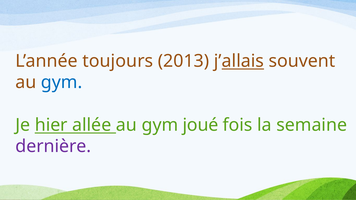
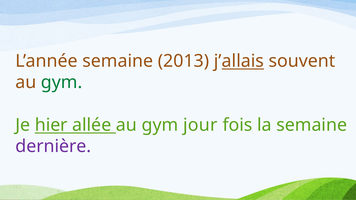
L’année toujours: toujours -> semaine
gym at (62, 82) colour: blue -> green
joué: joué -> jour
